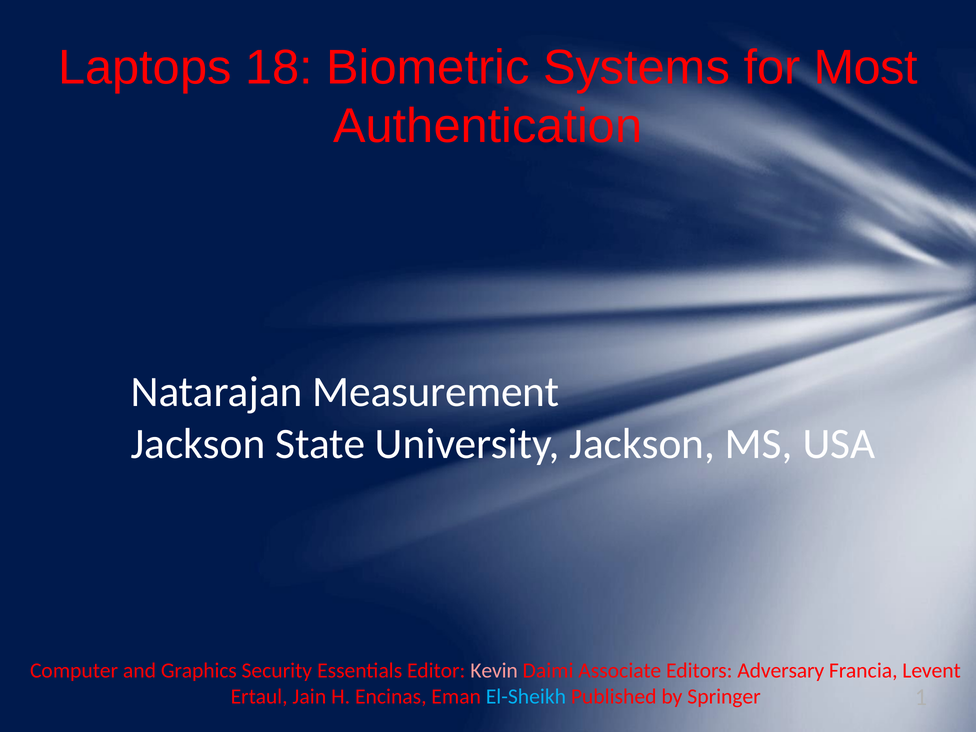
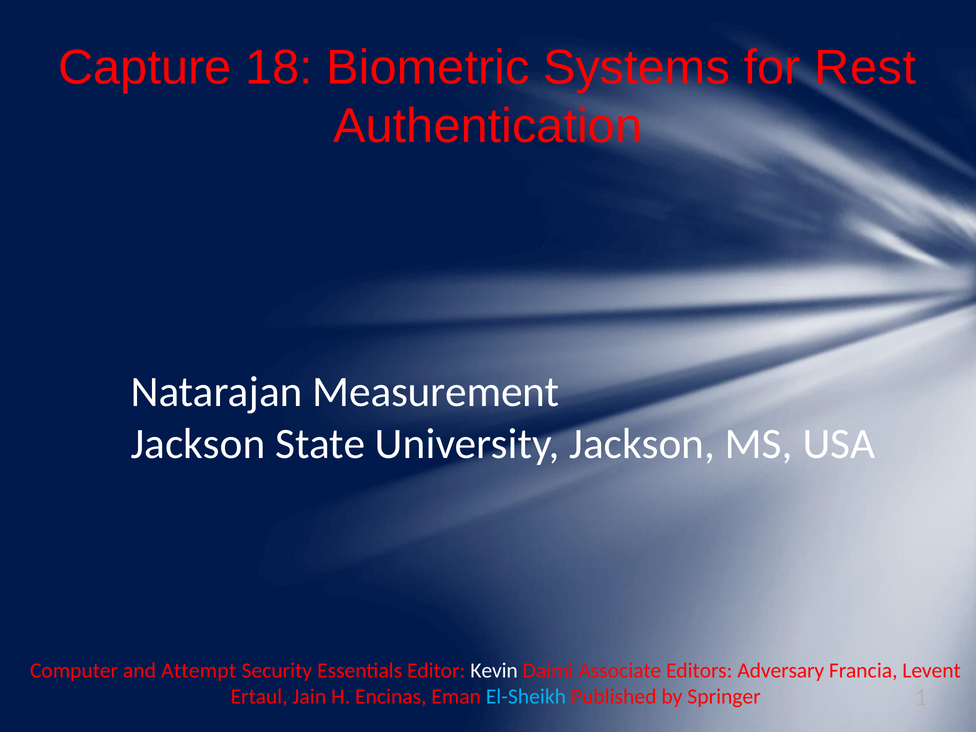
Laptops: Laptops -> Capture
Most: Most -> Rest
Graphics: Graphics -> Attempt
Kevin colour: pink -> white
